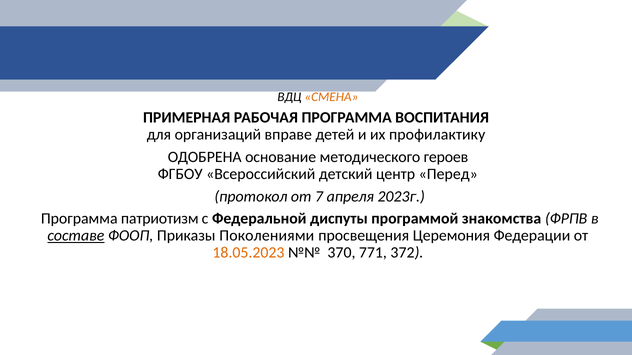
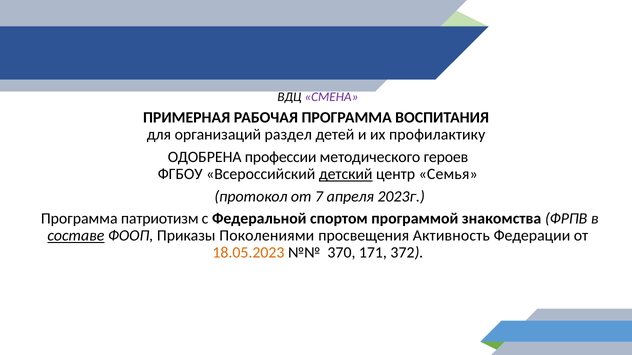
СМЕНА colour: orange -> purple
вправе: вправе -> раздел
основание: основание -> профессии
детский underline: none -> present
Перед: Перед -> Семья
диспуты: диспуты -> спортом
Церемония: Церемония -> Активность
771: 771 -> 171
